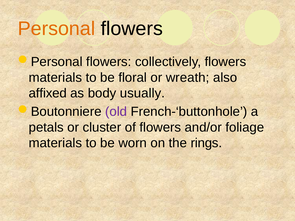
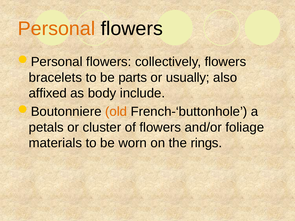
materials at (55, 78): materials -> bracelets
floral: floral -> parts
wreath: wreath -> usually
usually: usually -> include
old colour: purple -> orange
